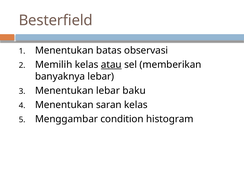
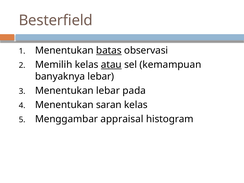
batas underline: none -> present
memberikan: memberikan -> kemampuan
baku: baku -> pada
condition: condition -> appraisal
